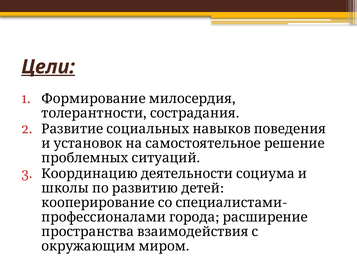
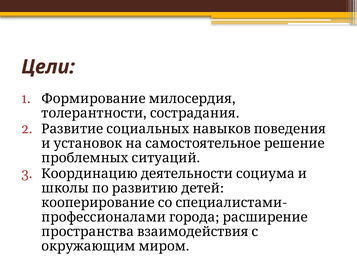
Цели underline: present -> none
